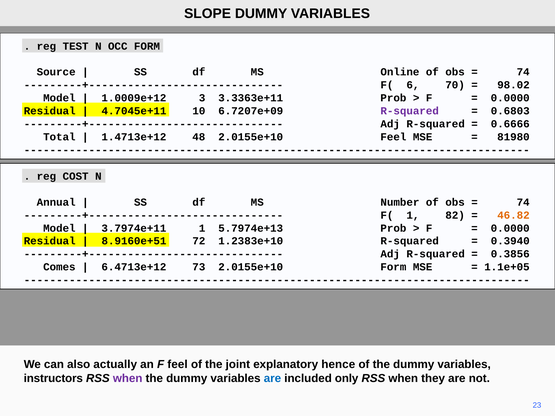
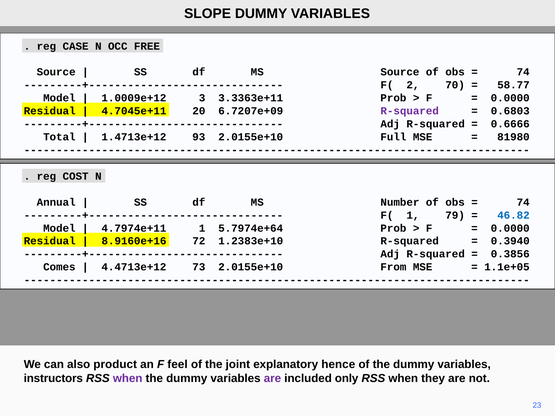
TEST: TEST -> CASE
OCC FORM: FORM -> FREE
MS Online: Online -> Source
6: 6 -> 2
98.02: 98.02 -> 58.77
10: 10 -> 20
48: 48 -> 93
2.0155e+10 Feel: Feel -> Full
82: 82 -> 79
46.82 colour: orange -> blue
3.7974e+11: 3.7974e+11 -> 4.7974e+11
5.7974e+13: 5.7974e+13 -> 5.7974e+64
8.9160e+51: 8.9160e+51 -> 8.9160e+16
6.4713e+12: 6.4713e+12 -> 4.4713e+12
2.0155e+10 Form: Form -> From
actually: actually -> product
are at (272, 379) colour: blue -> purple
